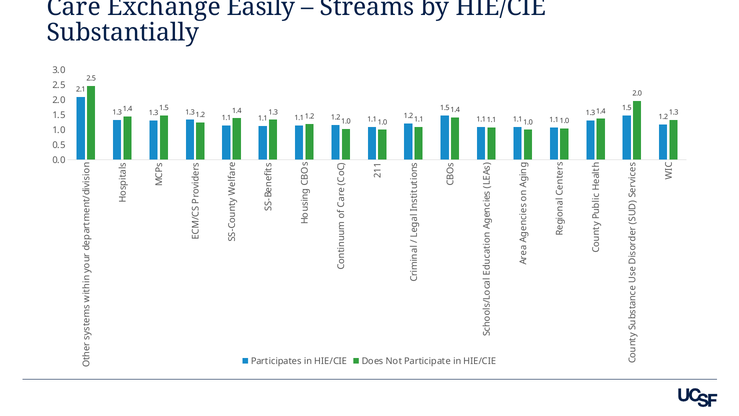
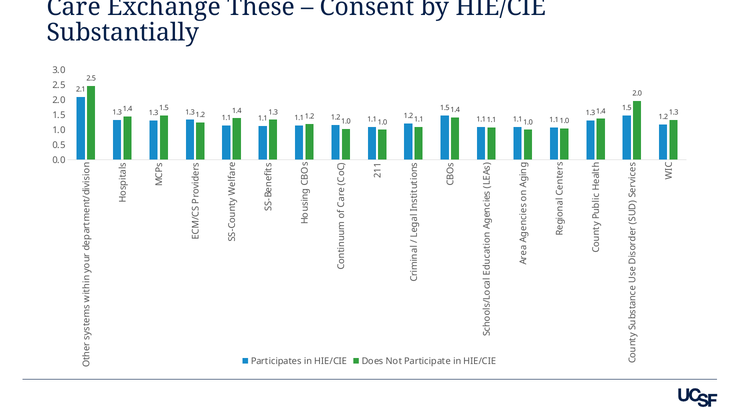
Easily: Easily -> These
Streams: Streams -> Consent
